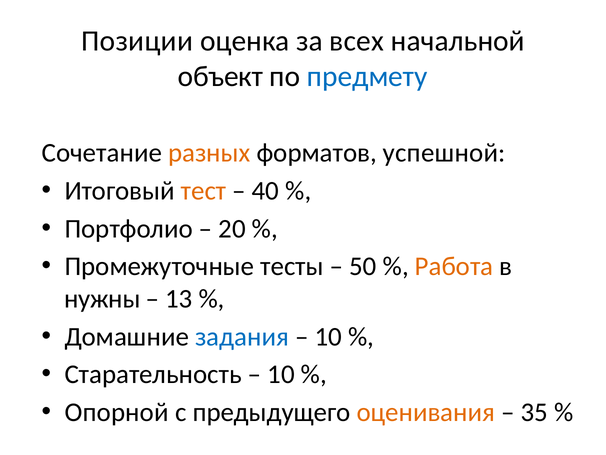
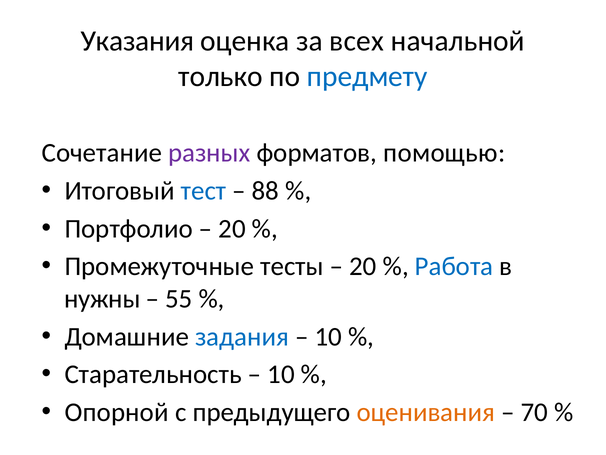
Позиции: Позиции -> Указания
объект: объект -> только
разных colour: orange -> purple
успешной: успешной -> помощью
тест colour: orange -> blue
40: 40 -> 88
50 at (363, 266): 50 -> 20
Работа colour: orange -> blue
13: 13 -> 55
35: 35 -> 70
